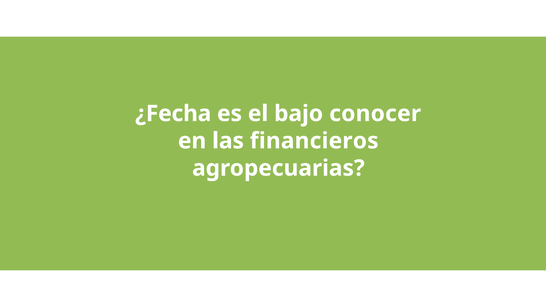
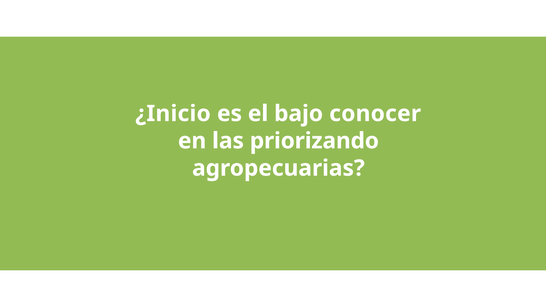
¿Fecha: ¿Fecha -> ¿Inicio
financieros: financieros -> priorizando
